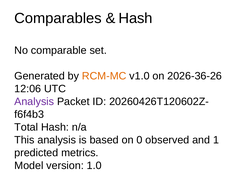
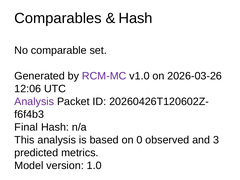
RCM-MC colour: orange -> purple
2026-36-26: 2026-36-26 -> 2026-03-26
Total: Total -> Final
1: 1 -> 3
